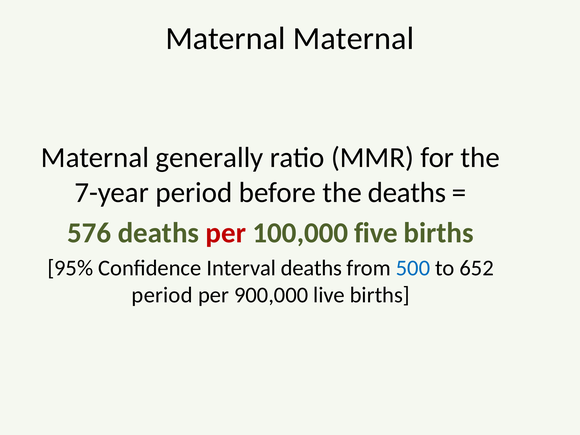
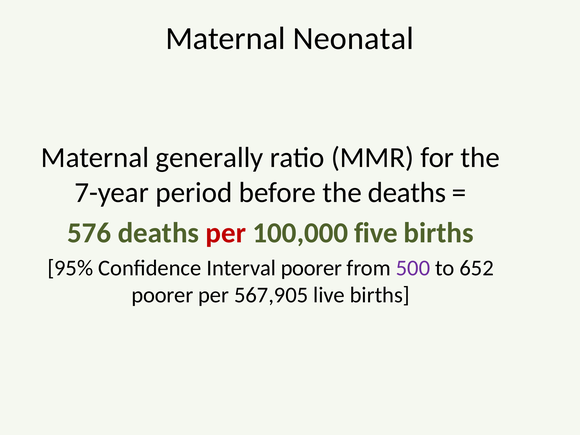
Maternal at (353, 38): Maternal -> Neonatal
Interval deaths: deaths -> poorer
500 colour: blue -> purple
period at (162, 295): period -> poorer
900,000: 900,000 -> 567,905
